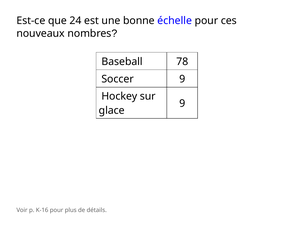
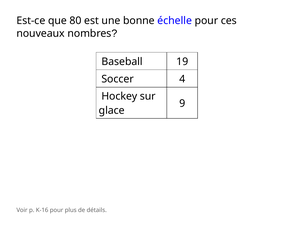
24: 24 -> 80
78: 78 -> 19
Soccer 9: 9 -> 4
